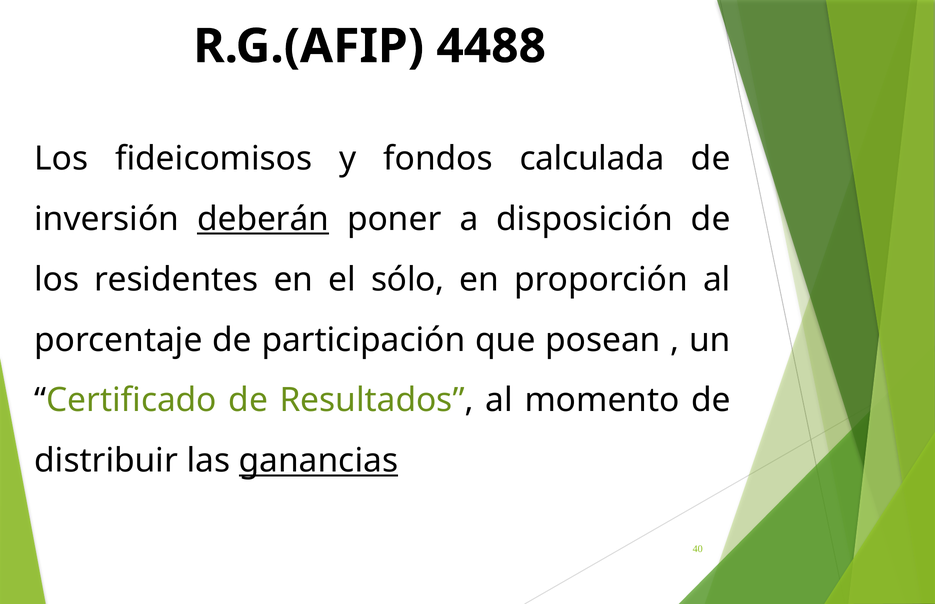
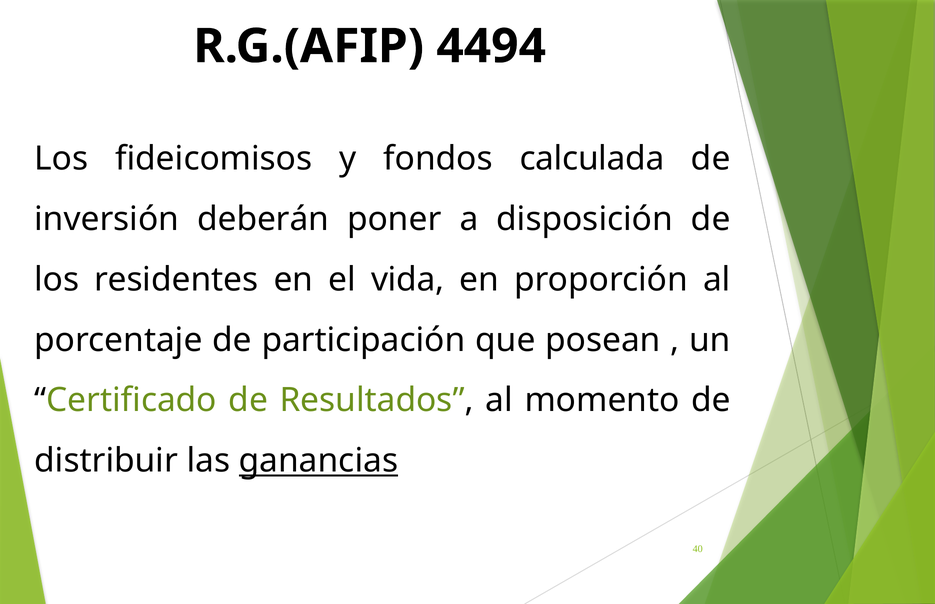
4488: 4488 -> 4494
deberán underline: present -> none
sólo: sólo -> vida
